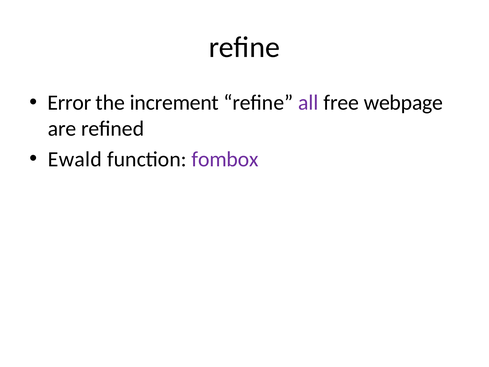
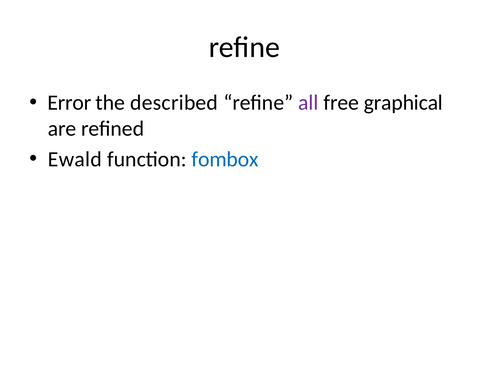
increment: increment -> described
webpage: webpage -> graphical
fombox colour: purple -> blue
